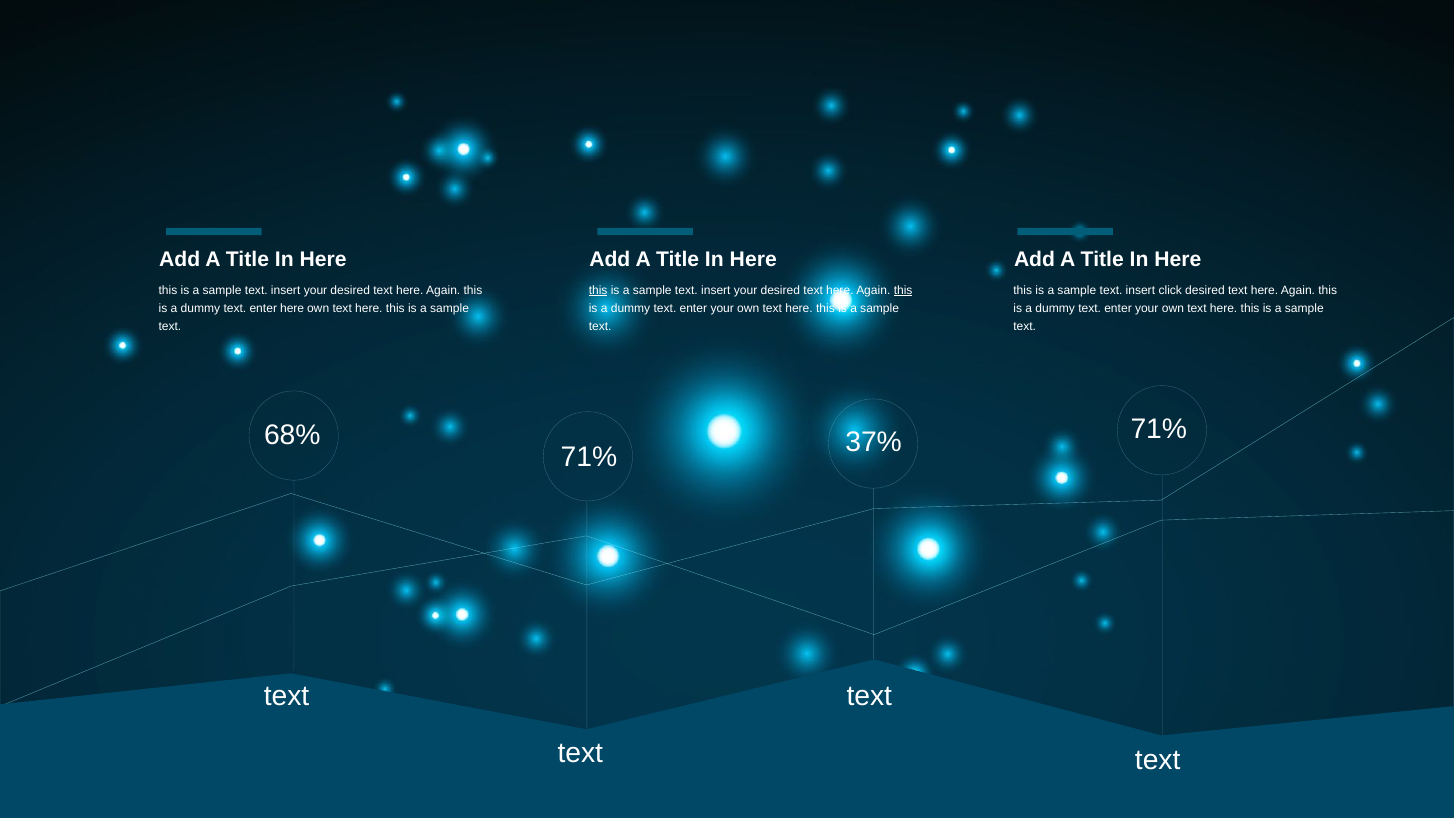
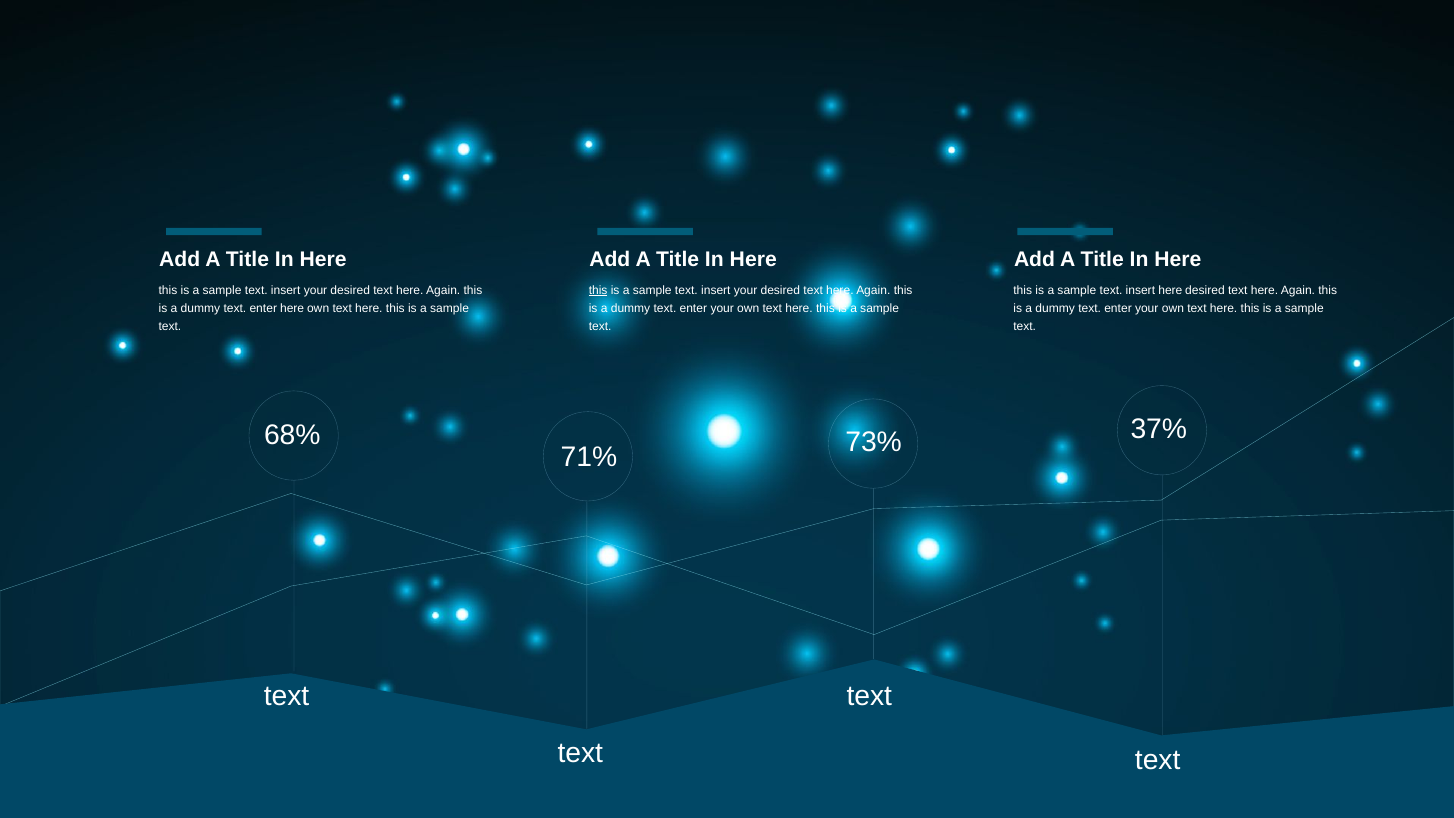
this at (903, 290) underline: present -> none
insert click: click -> here
71% at (1159, 429): 71% -> 37%
37%: 37% -> 73%
